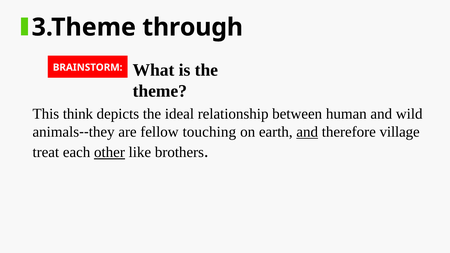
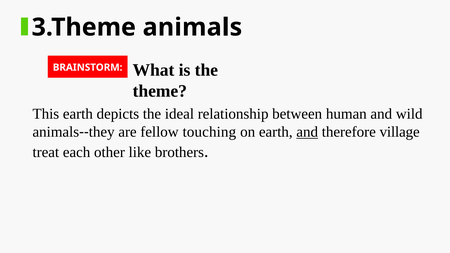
3.Theme through: through -> animals
This think: think -> earth
other underline: present -> none
